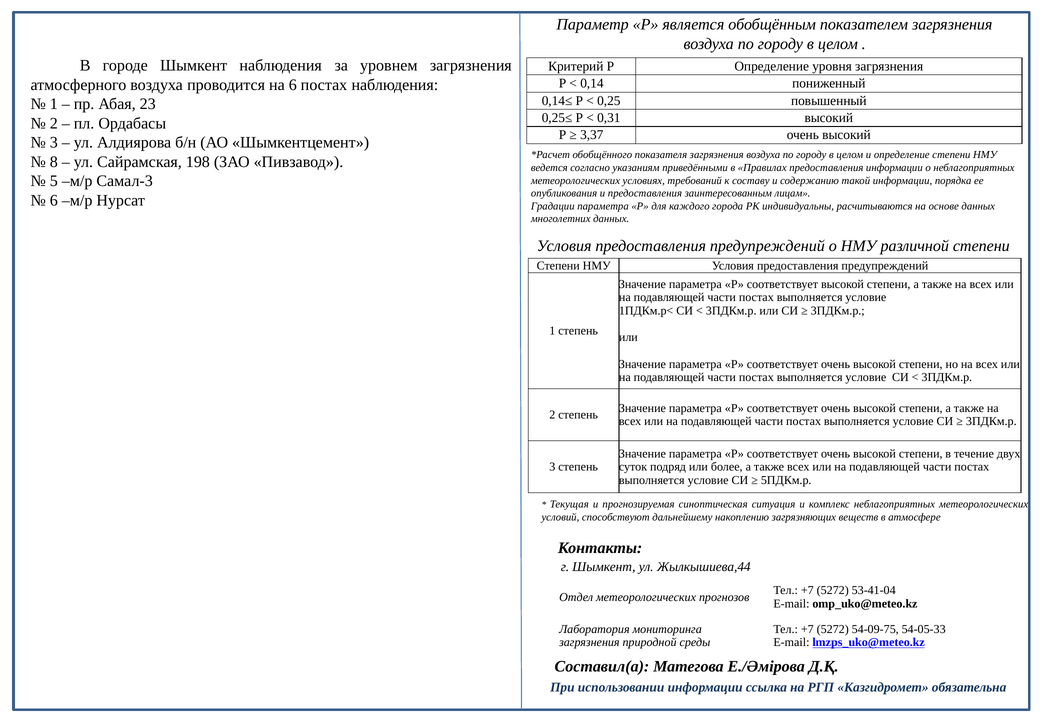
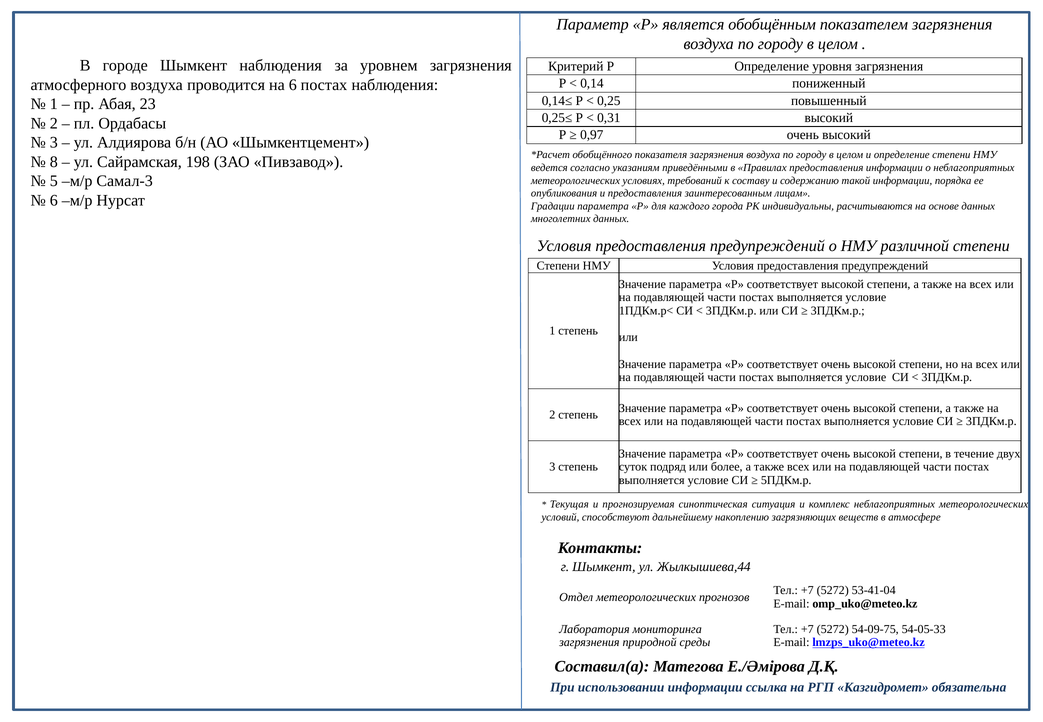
3,37: 3,37 -> 0,97
